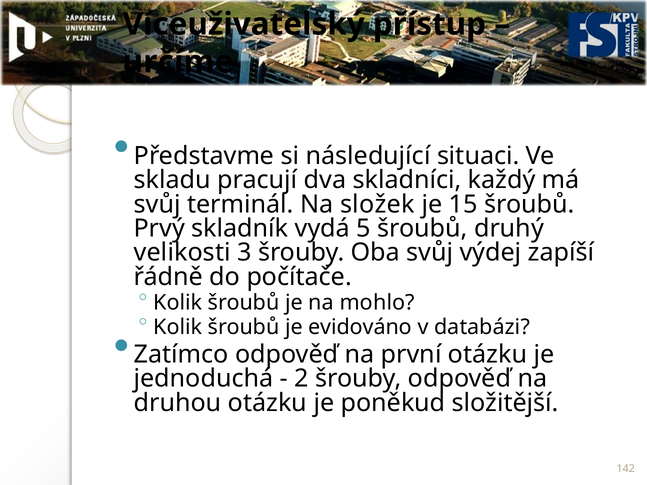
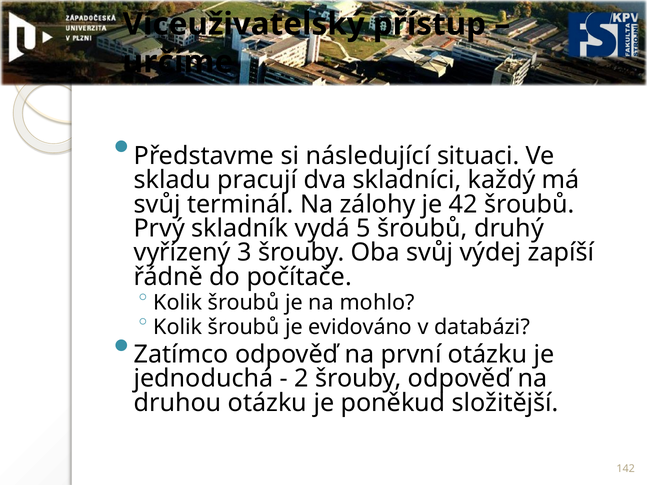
složek: složek -> zálohy
15: 15 -> 42
velikosti: velikosti -> vyřízený
